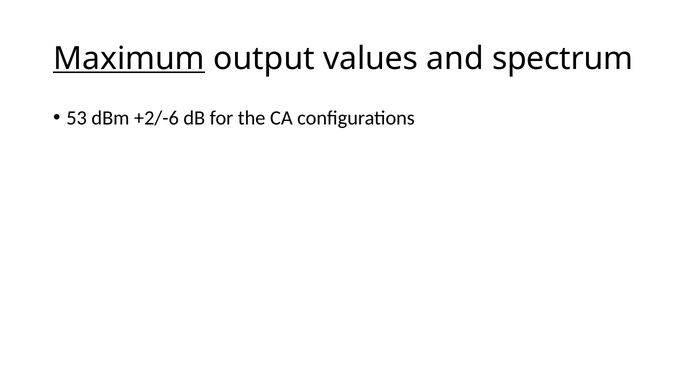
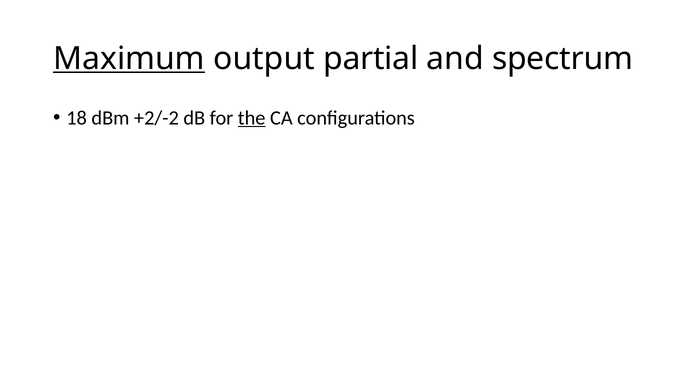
values: values -> partial
53: 53 -> 18
+2/-6: +2/-6 -> +2/-2
the underline: none -> present
